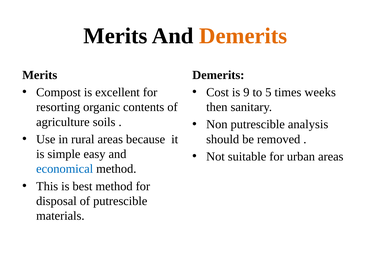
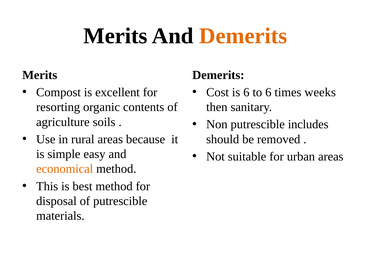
is 9: 9 -> 6
to 5: 5 -> 6
analysis: analysis -> includes
economical colour: blue -> orange
